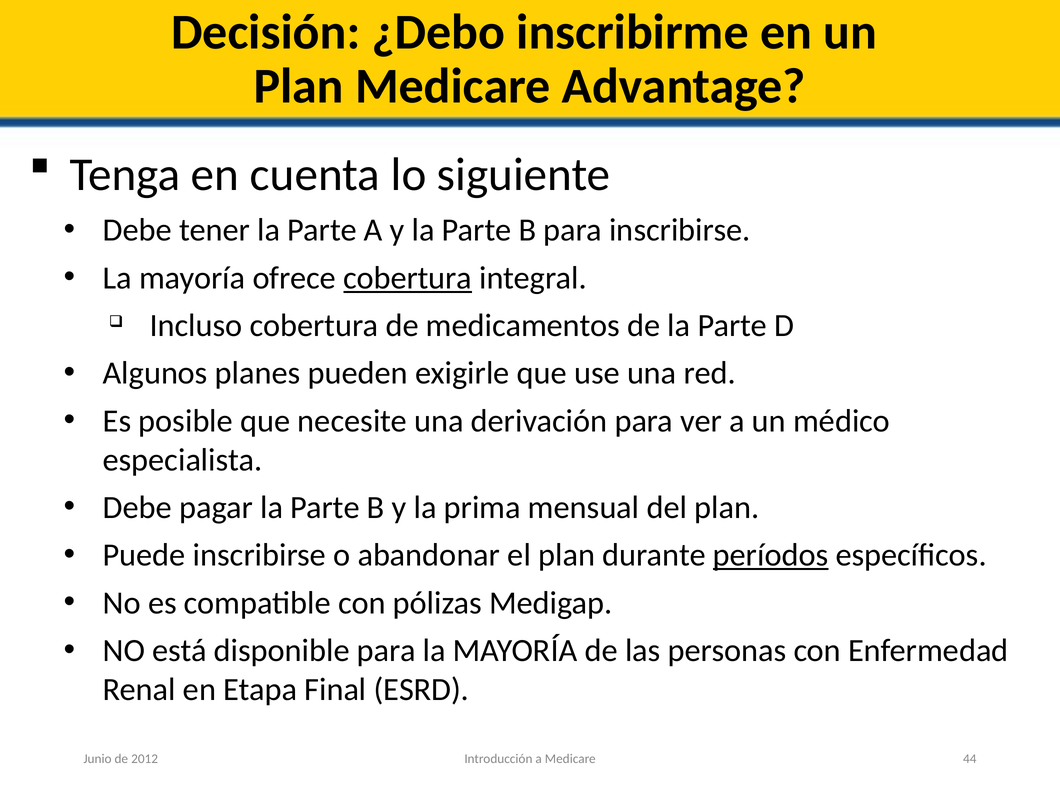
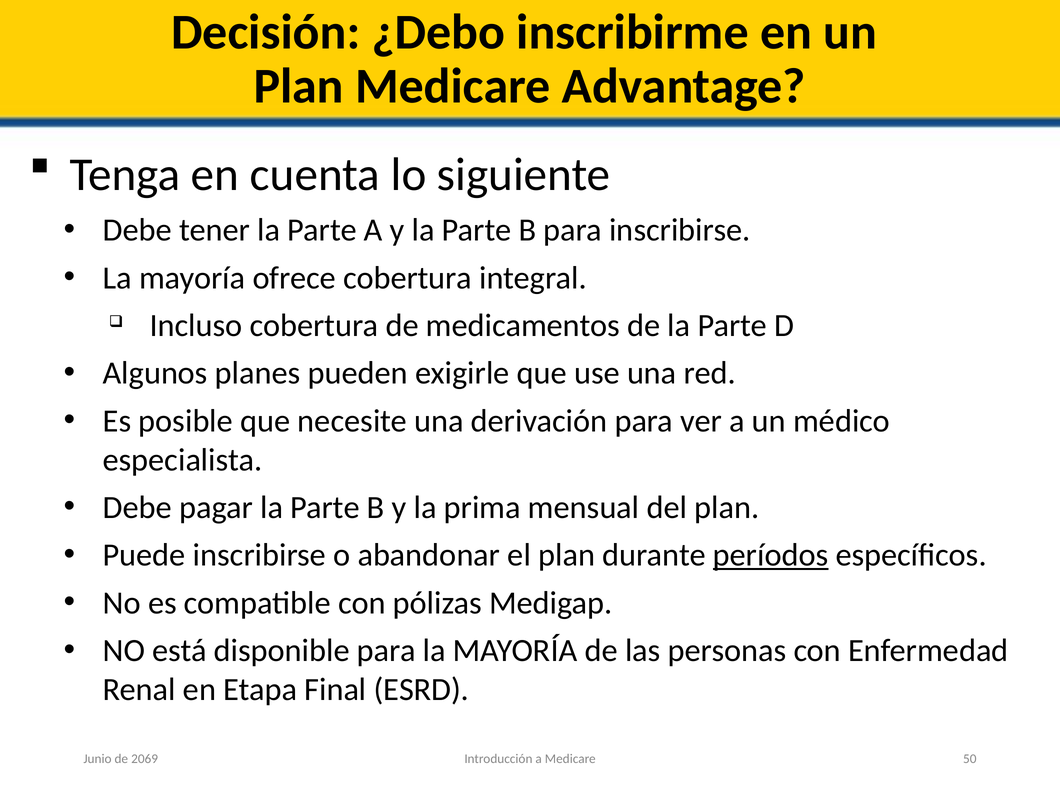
cobertura at (408, 278) underline: present -> none
44: 44 -> 50
2012: 2012 -> 2069
